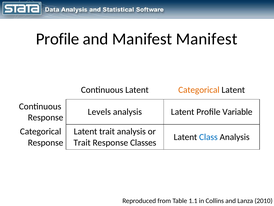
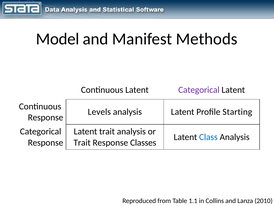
Profile at (58, 39): Profile -> Model
Manifest Manifest: Manifest -> Methods
Categorical at (199, 90) colour: orange -> purple
Variable: Variable -> Starting
